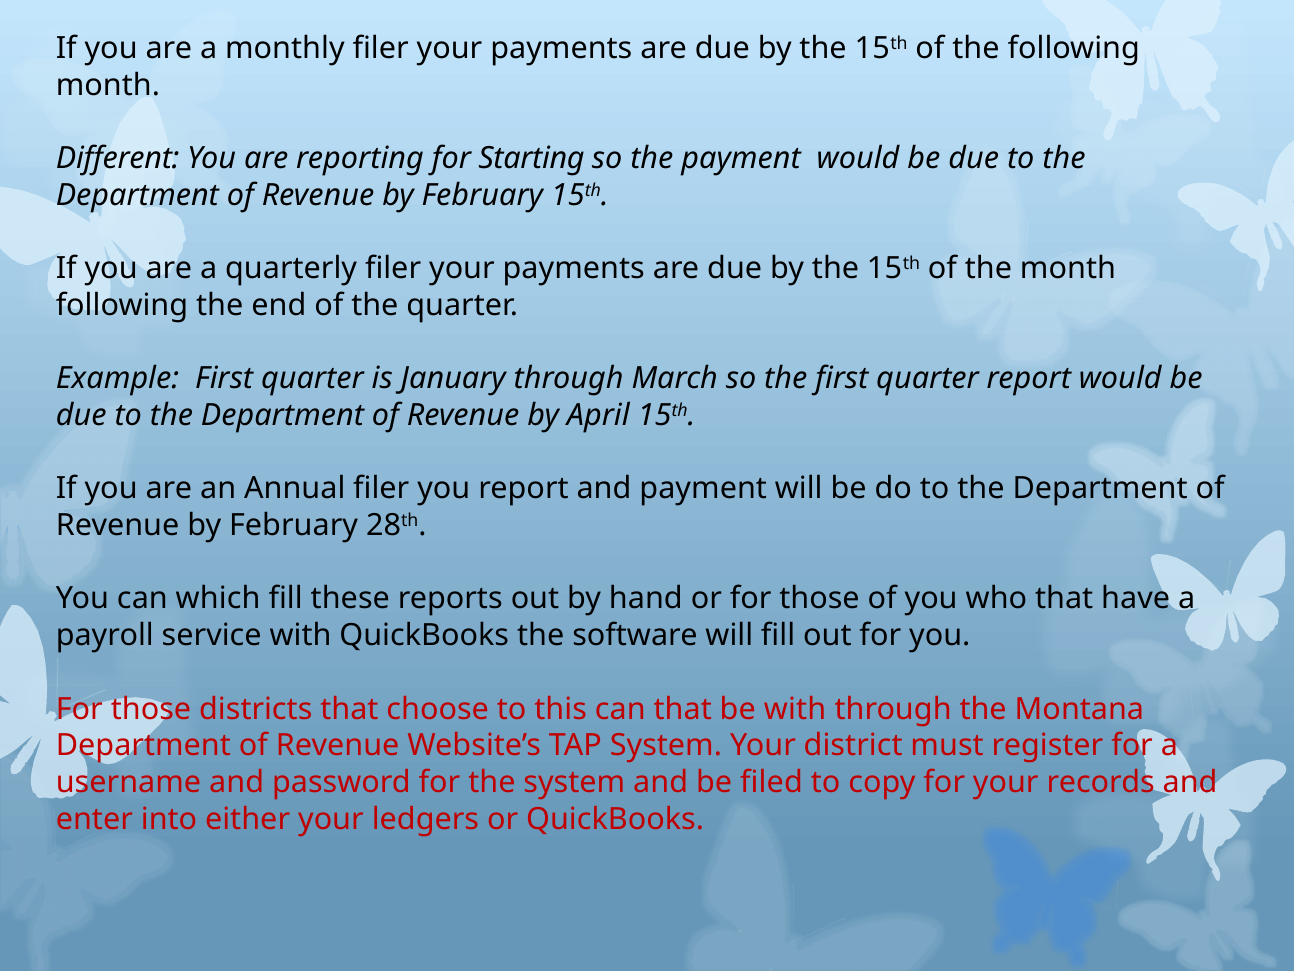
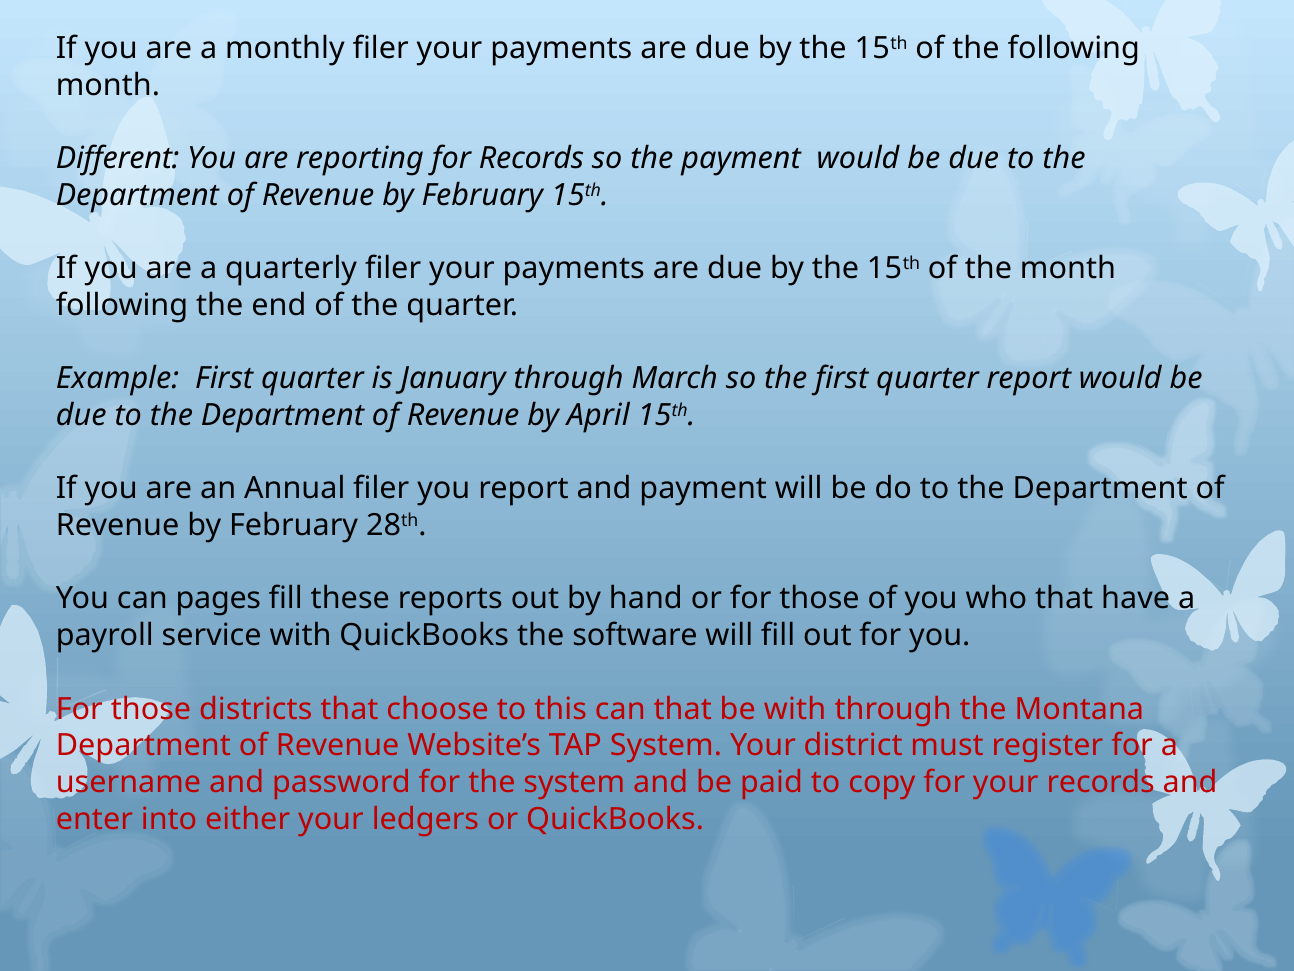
for Starting: Starting -> Records
which: which -> pages
filed: filed -> paid
